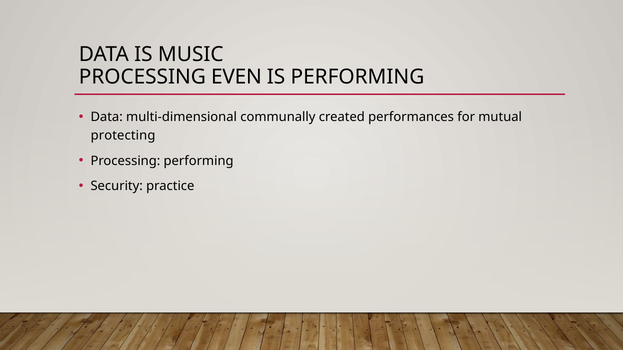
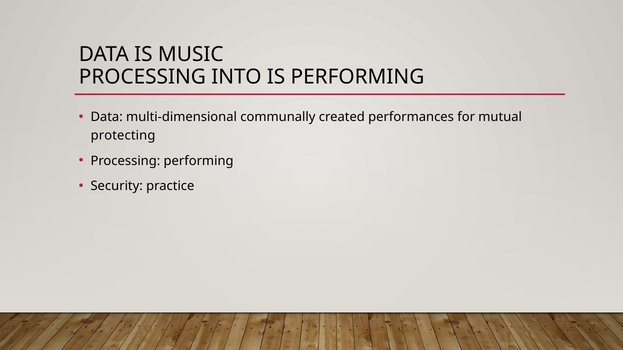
EVEN: EVEN -> INTO
